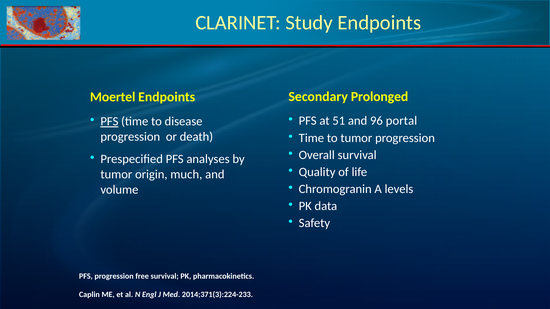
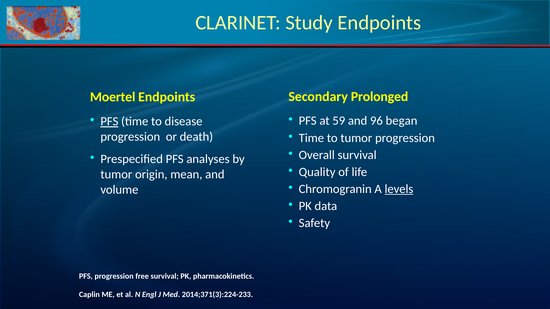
51: 51 -> 59
portal: portal -> began
much: much -> mean
levels underline: none -> present
